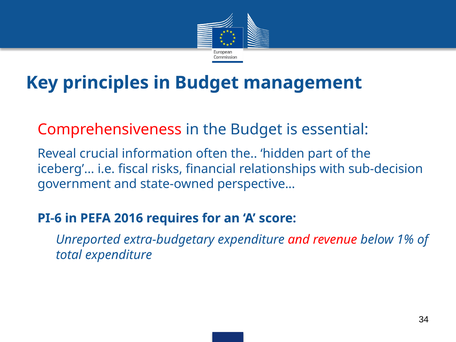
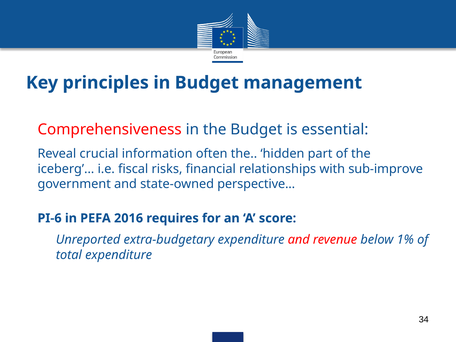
sub-decision: sub-decision -> sub-improve
